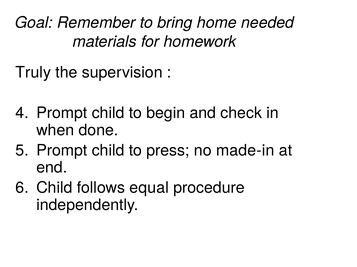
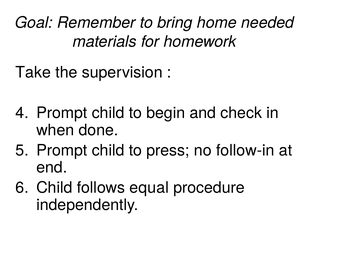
Truly: Truly -> Take
made-in: made-in -> follow-in
